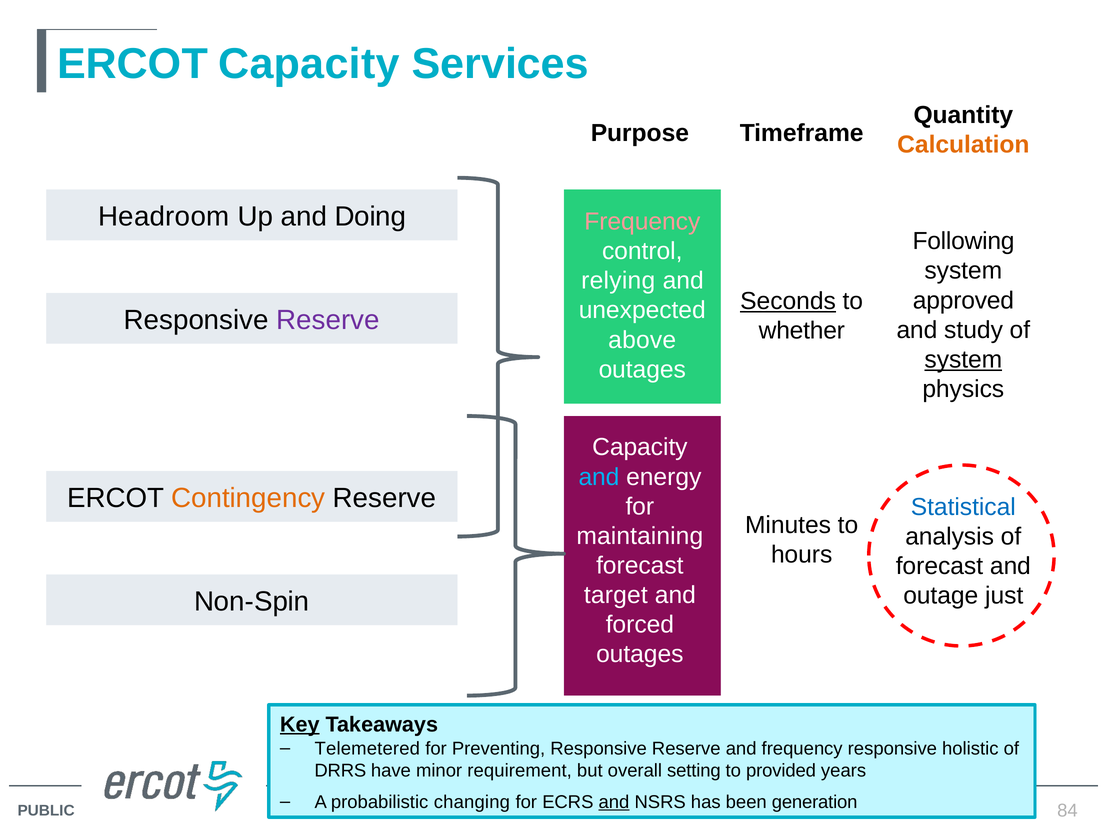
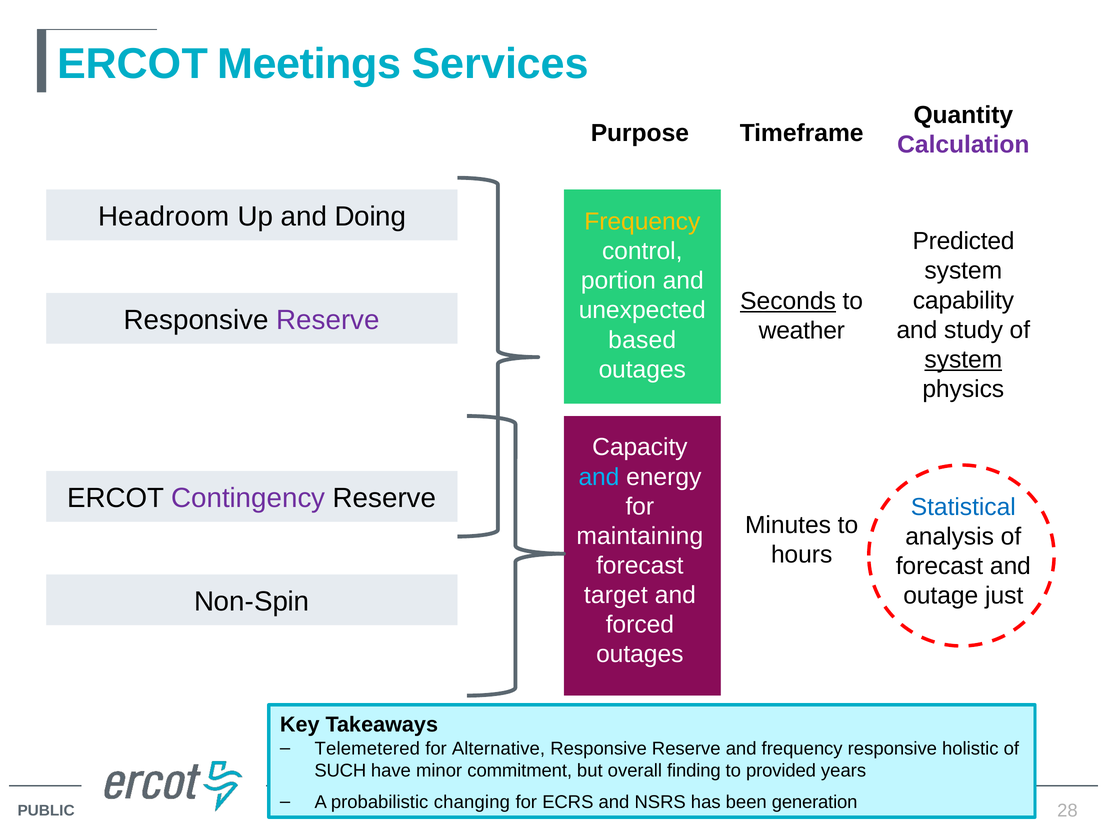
ERCOT Capacity: Capacity -> Meetings
Calculation colour: orange -> purple
Frequency at (642, 222) colour: pink -> yellow
Following: Following -> Predicted
relying: relying -> portion
approved: approved -> capability
whether: whether -> weather
above: above -> based
Contingency colour: orange -> purple
Key underline: present -> none
Preventing: Preventing -> Alternative
DRRS: DRRS -> SUCH
requirement: requirement -> commitment
setting: setting -> finding
and at (614, 802) underline: present -> none
84: 84 -> 28
